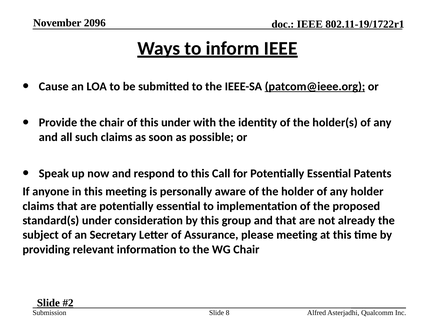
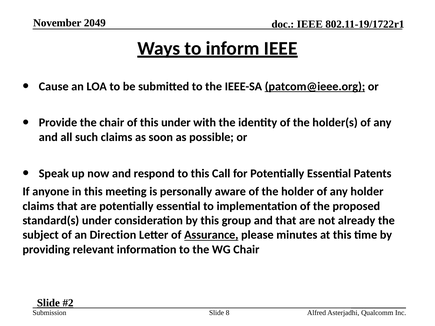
2096: 2096 -> 2049
Secretary: Secretary -> Direction
Assurance underline: none -> present
please meeting: meeting -> minutes
